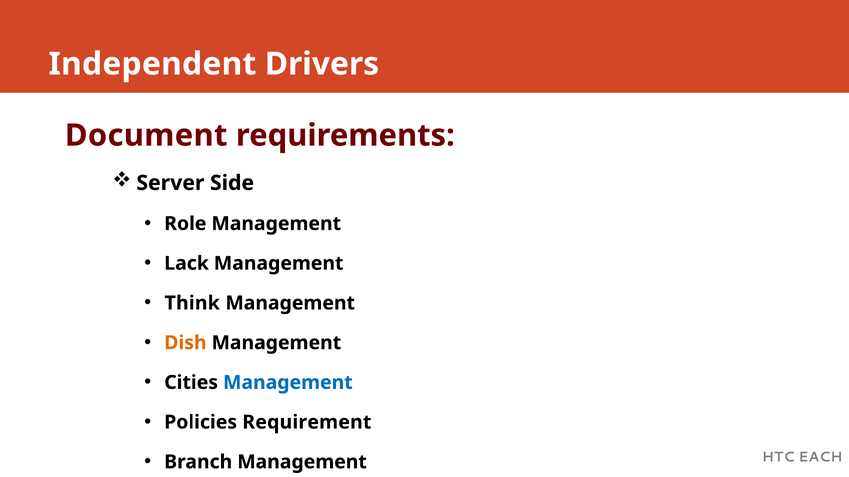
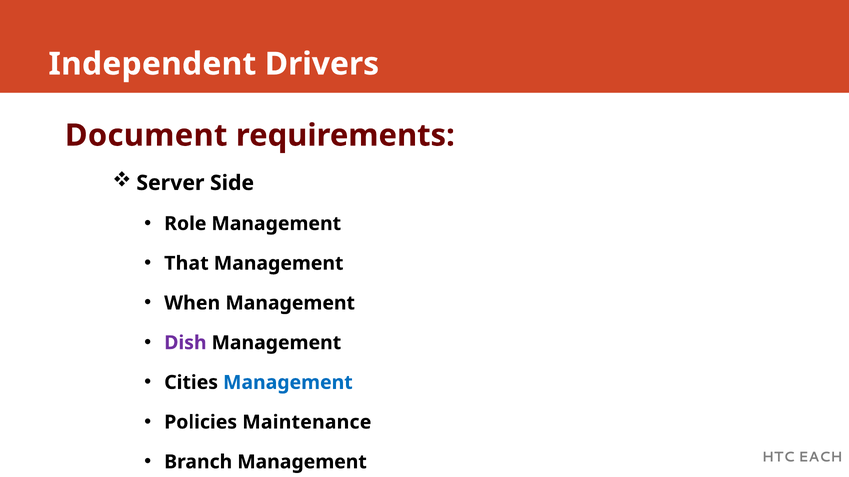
Lack: Lack -> That
Think: Think -> When
Dish colour: orange -> purple
Requirement: Requirement -> Maintenance
